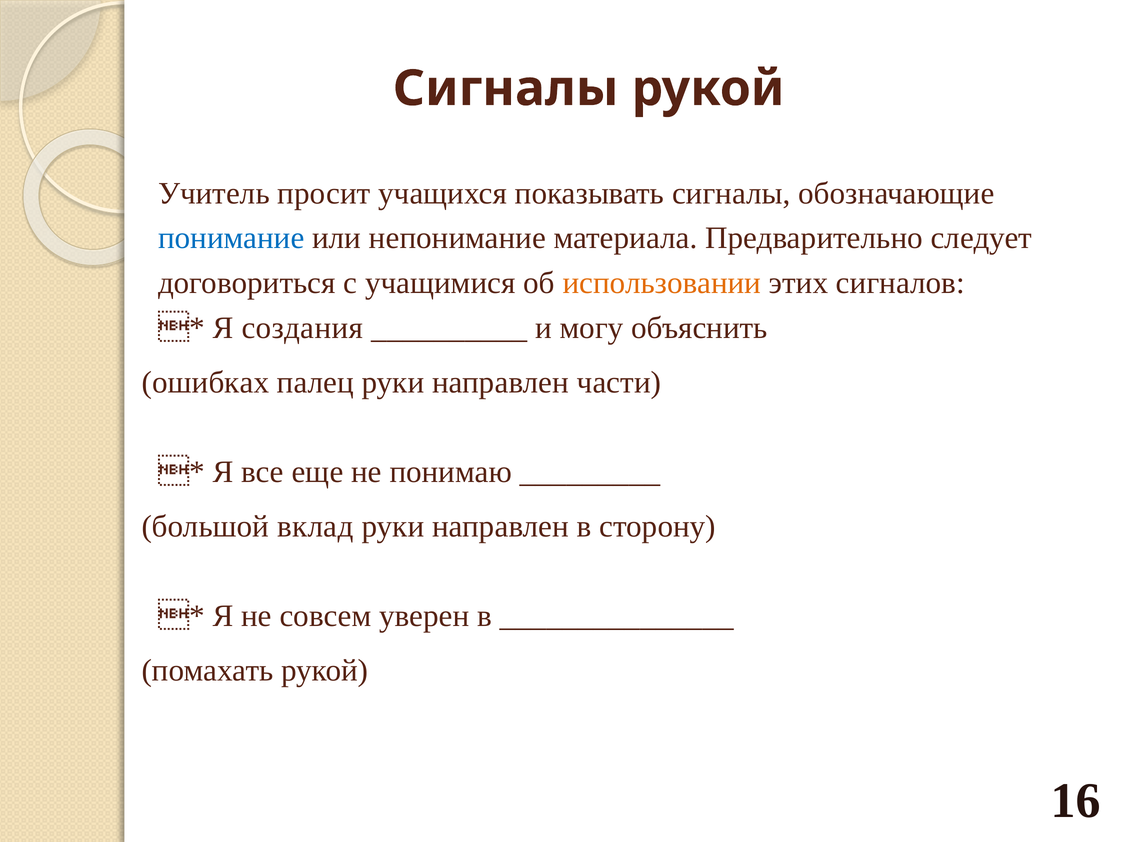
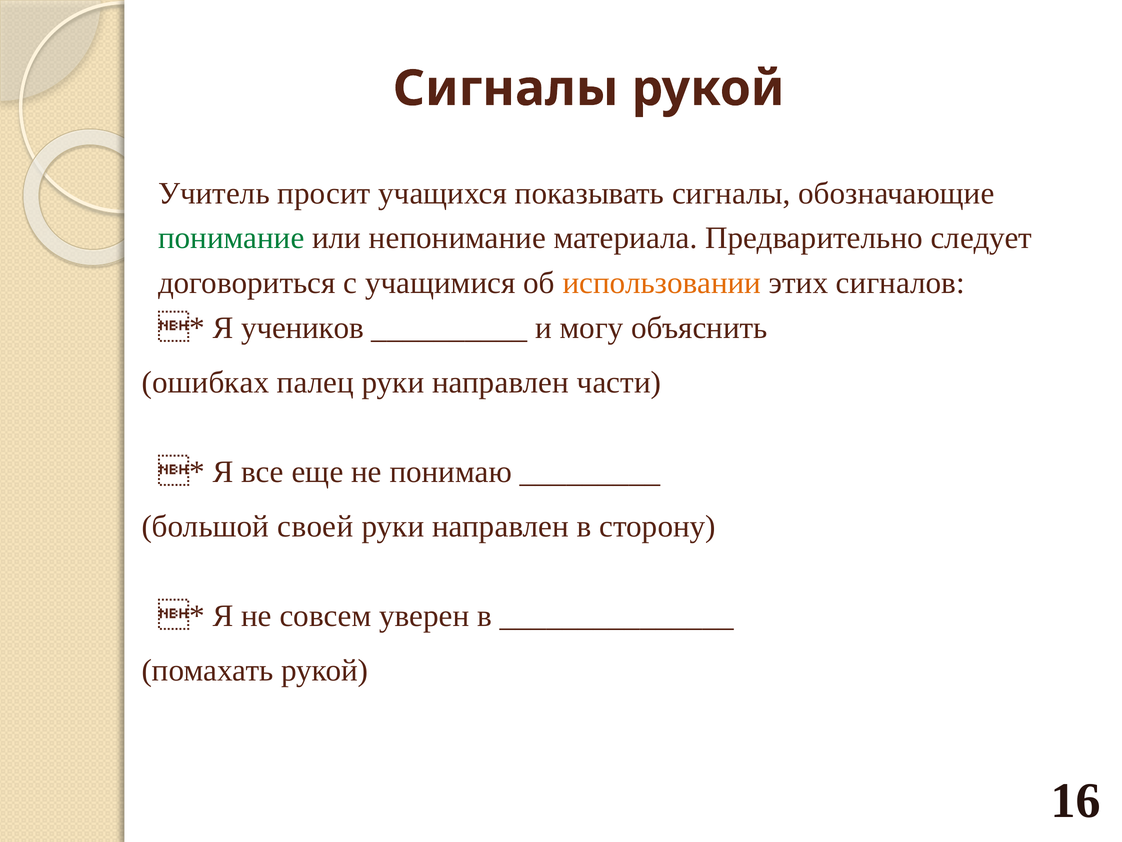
понимание colour: blue -> green
создания: создания -> учеников
вклад: вклад -> своей
